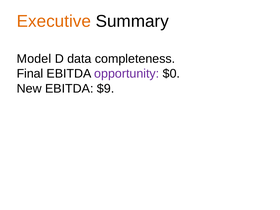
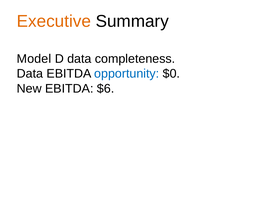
Final at (30, 74): Final -> Data
opportunity colour: purple -> blue
$9: $9 -> $6
